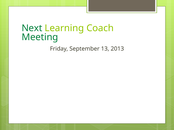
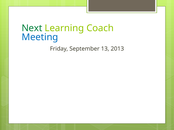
Meeting colour: green -> blue
